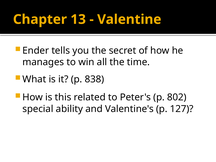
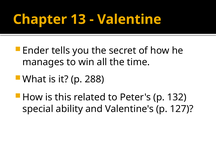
838: 838 -> 288
802: 802 -> 132
